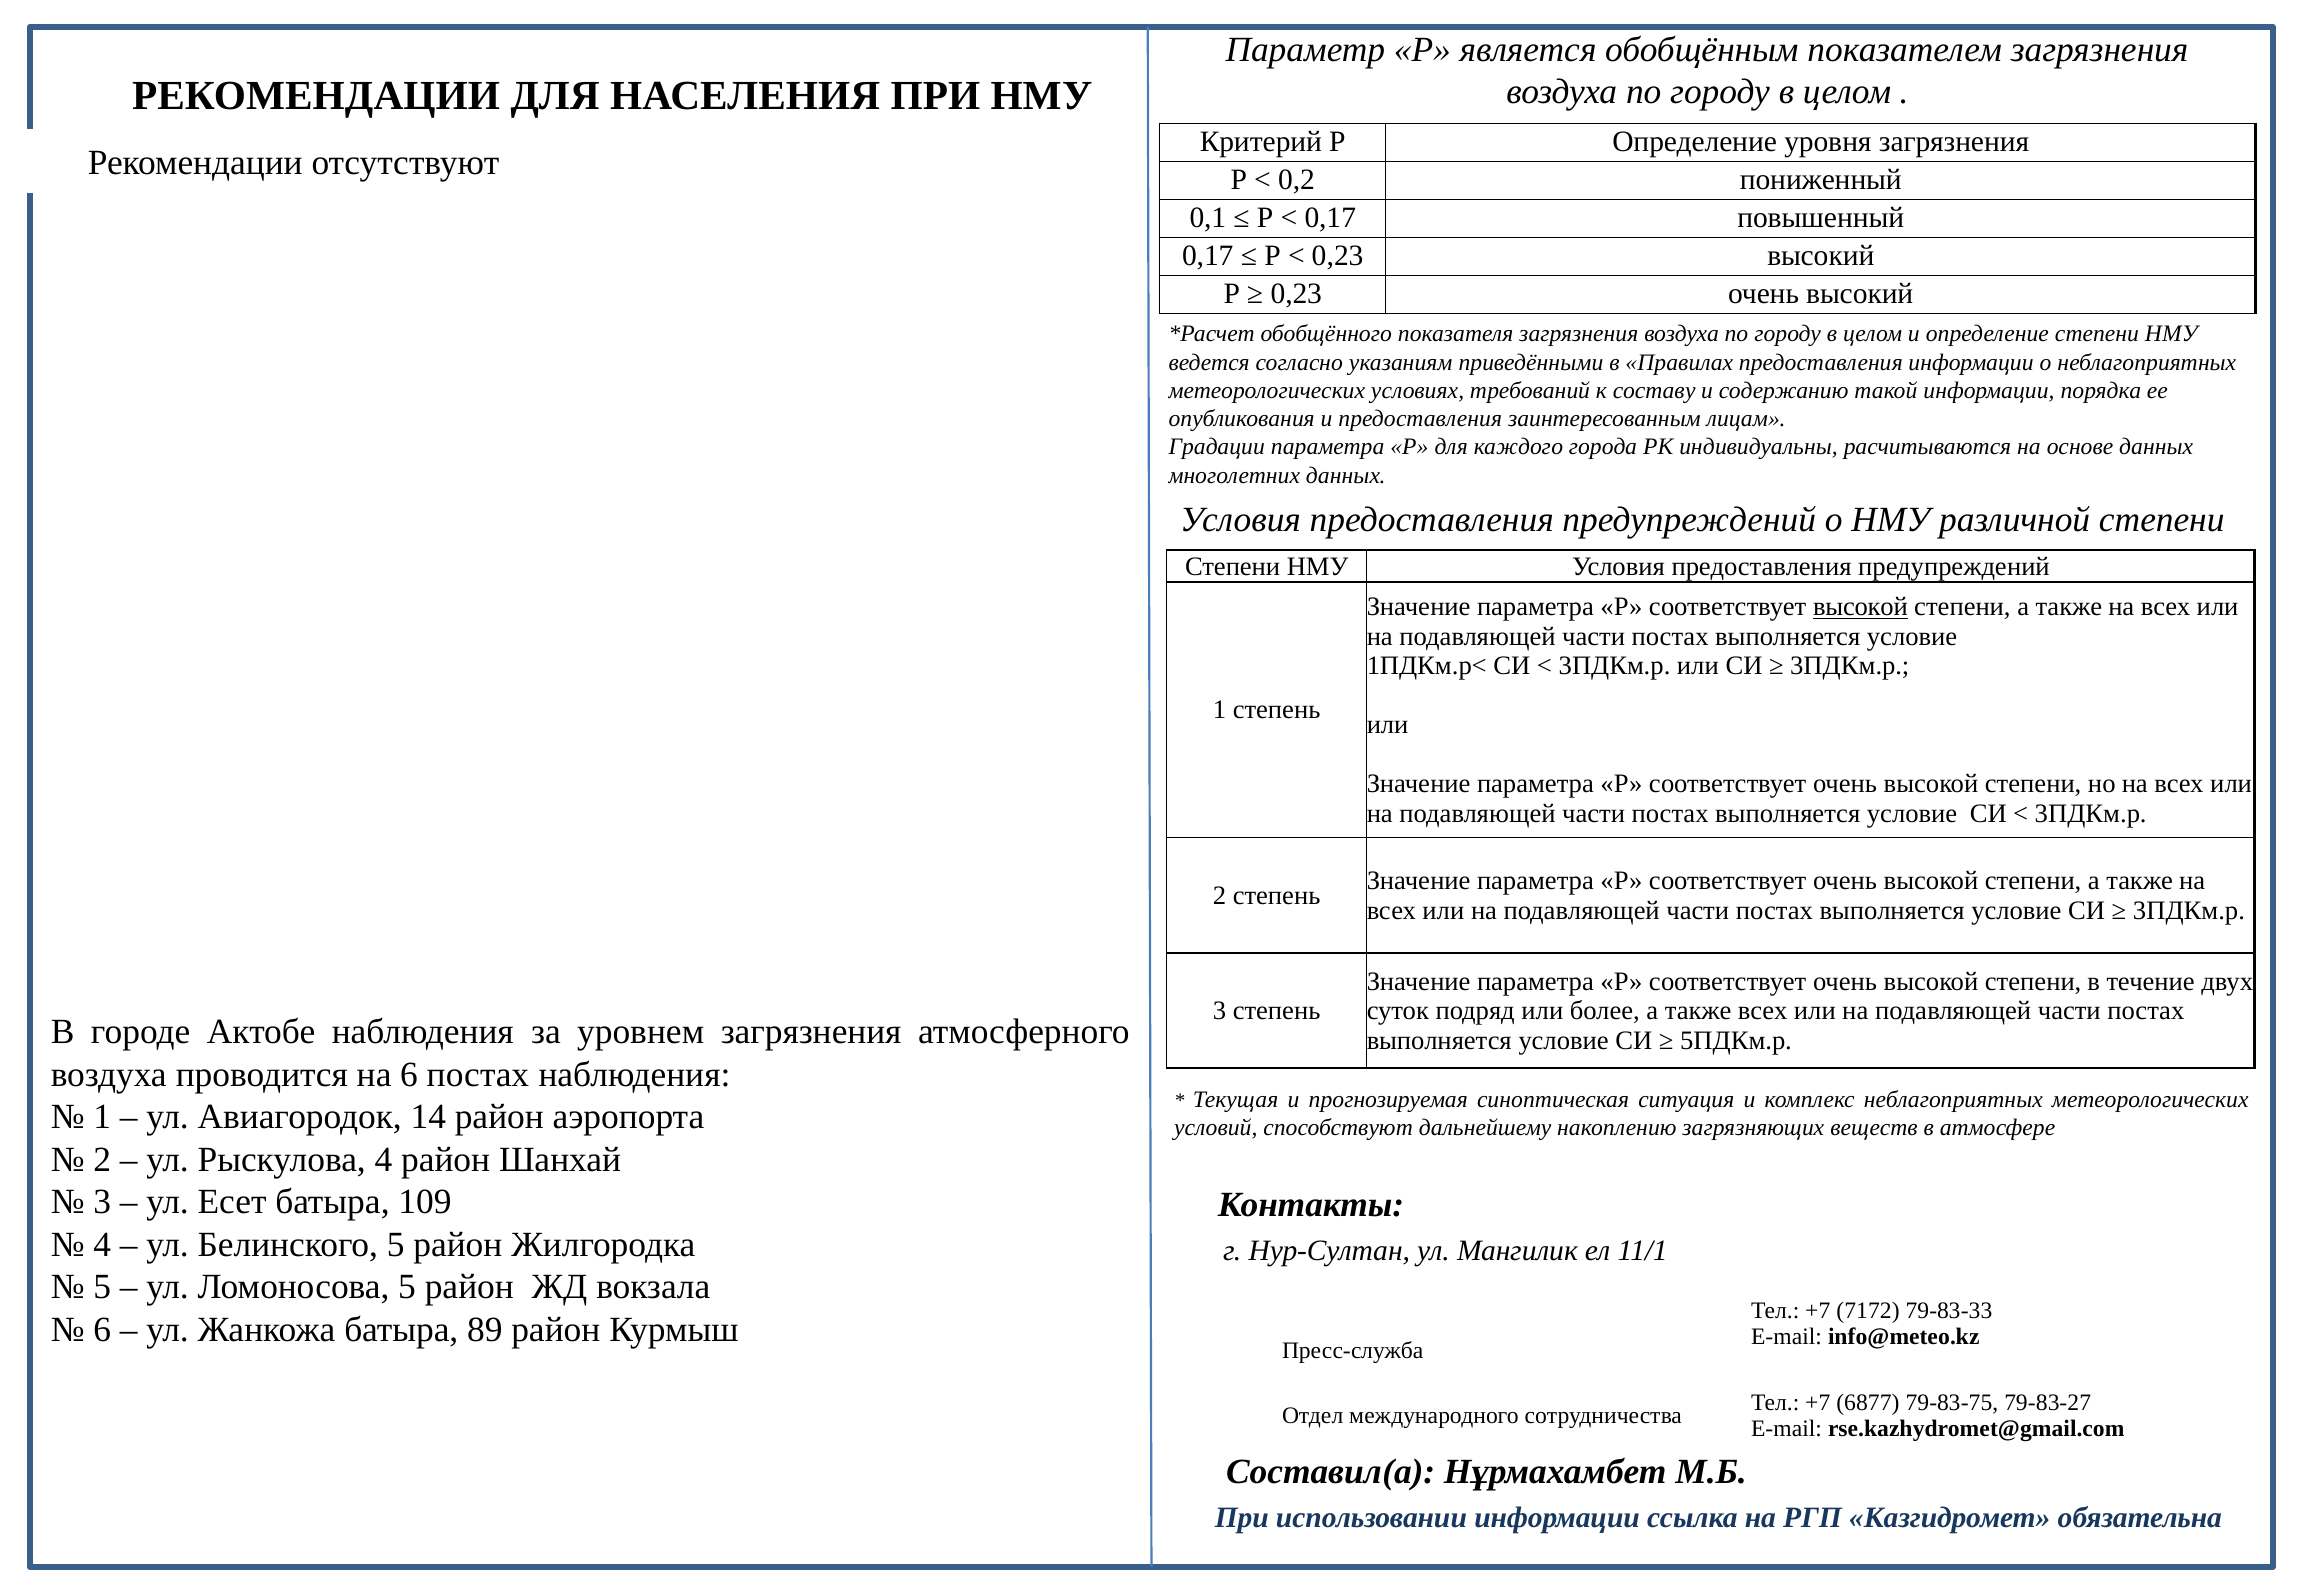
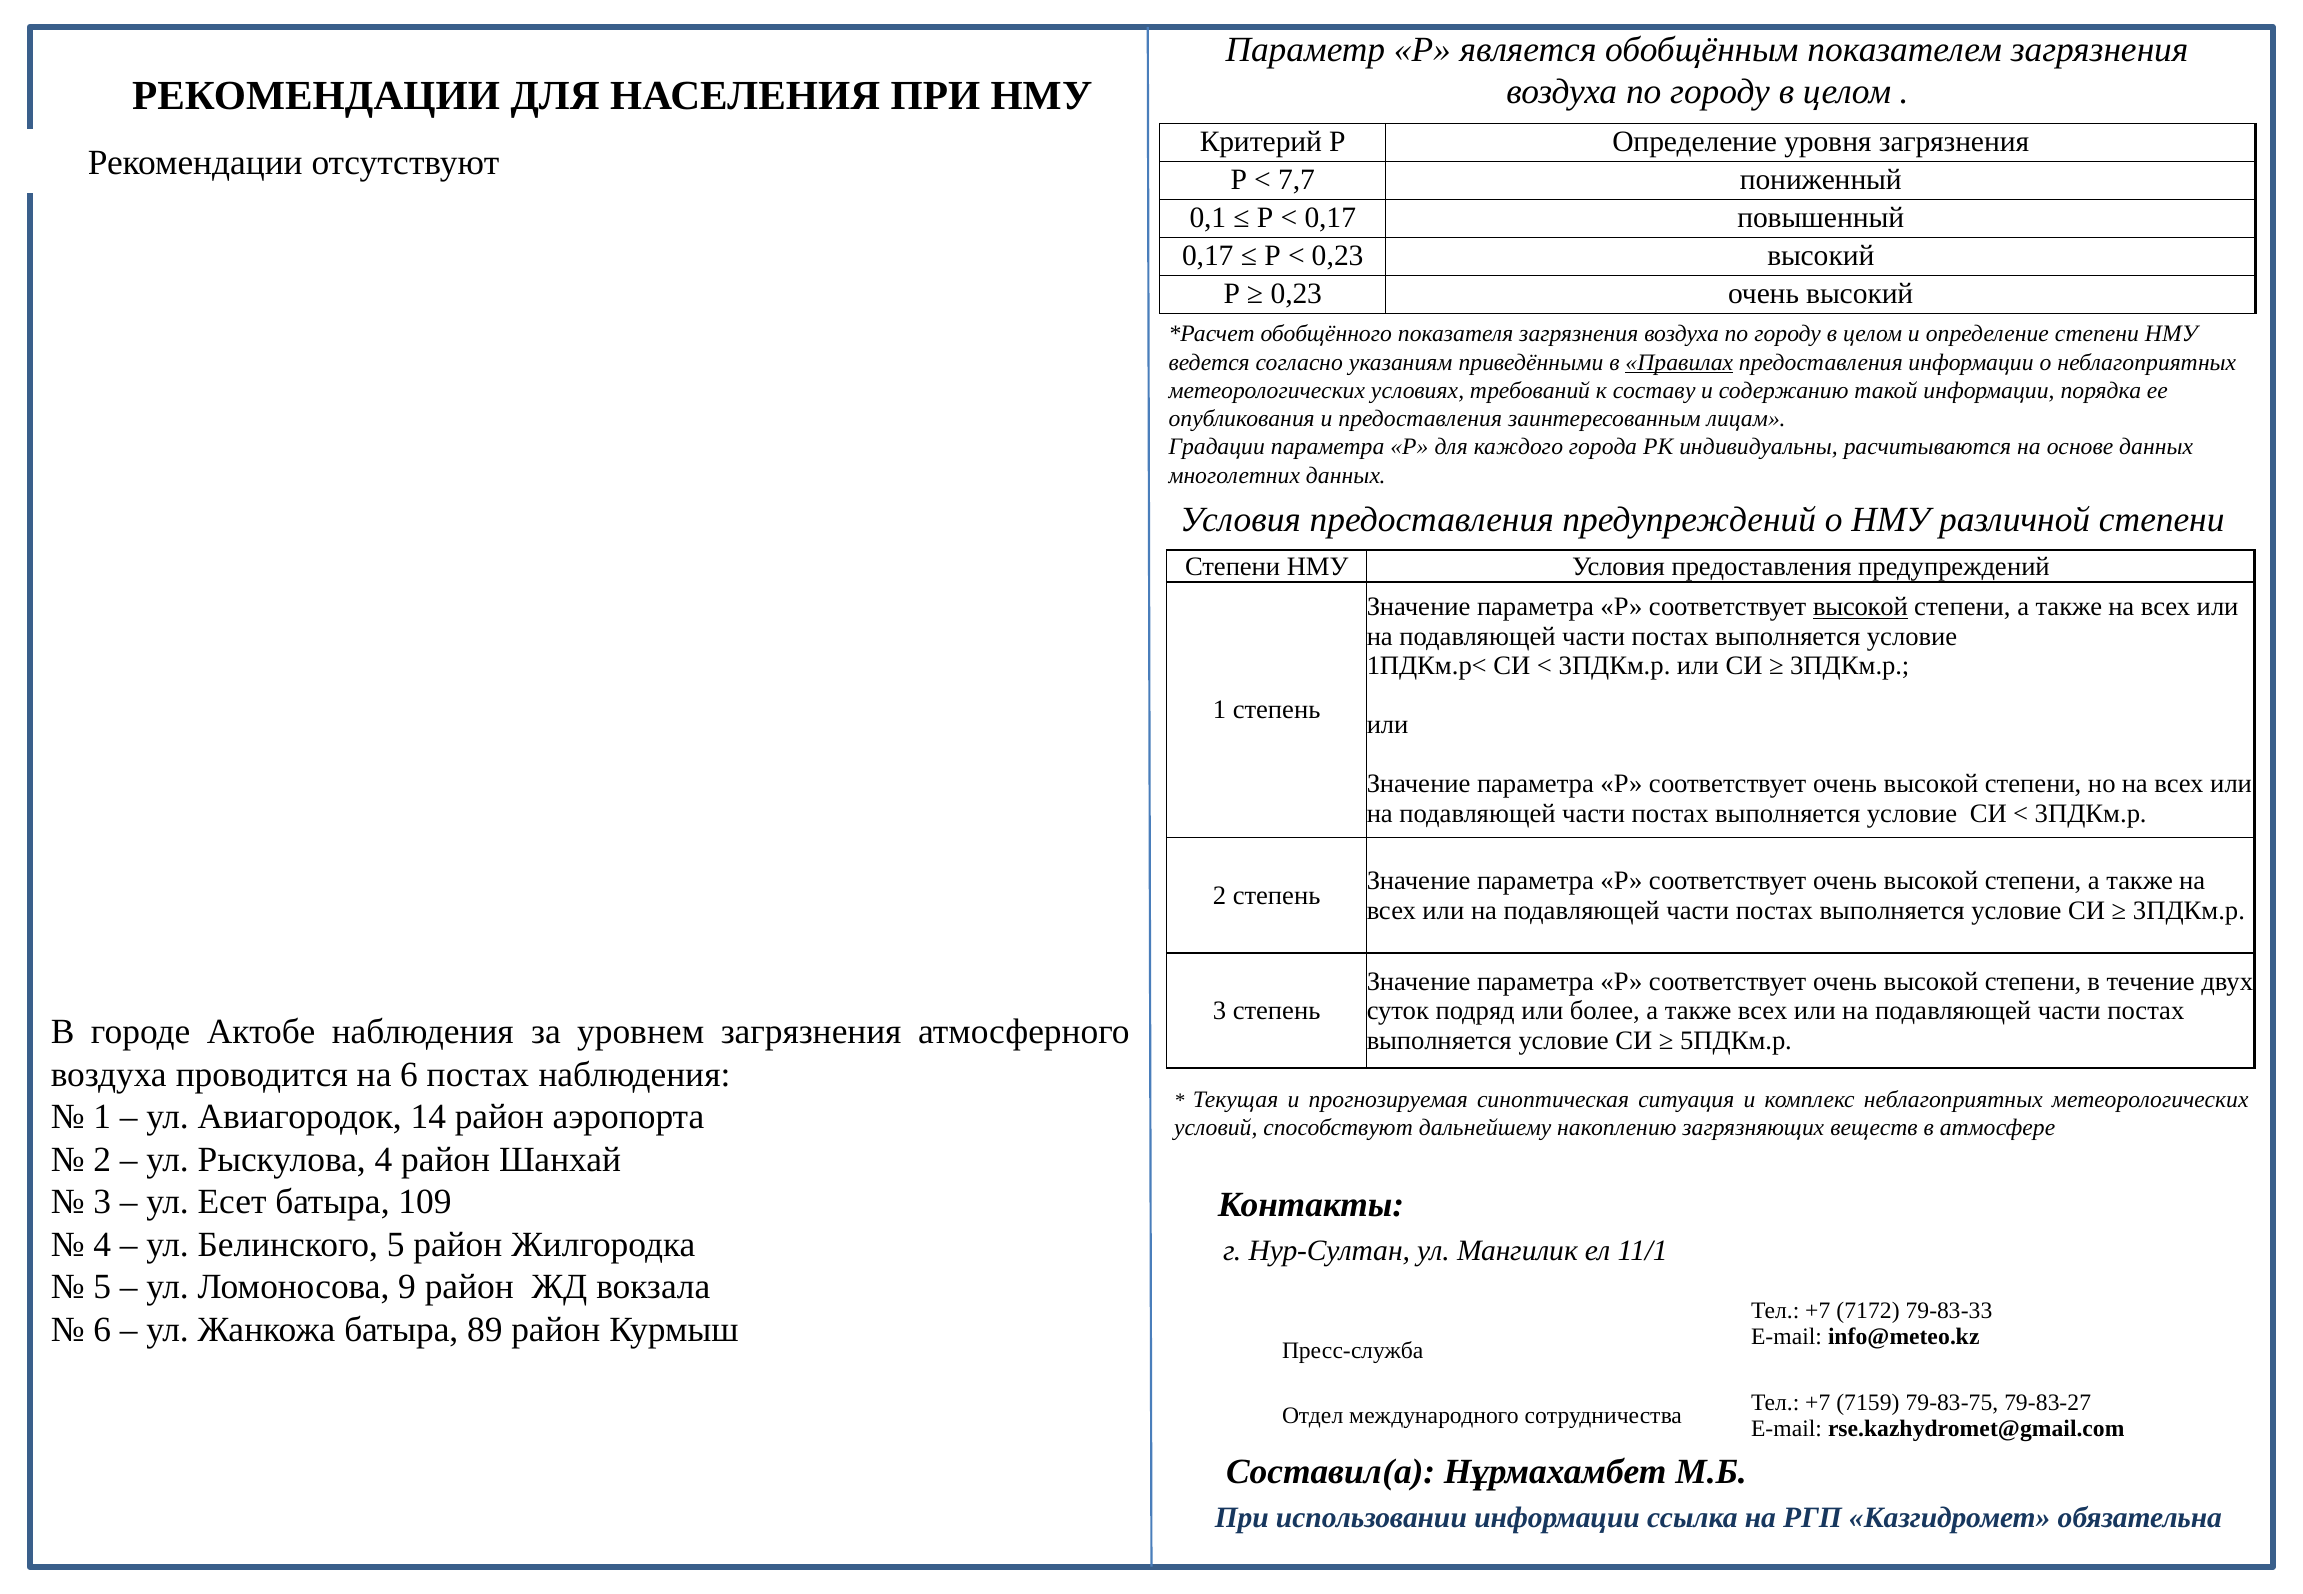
0,2: 0,2 -> 7,7
Правилах underline: none -> present
Ломоносова 5: 5 -> 9
6877: 6877 -> 7159
